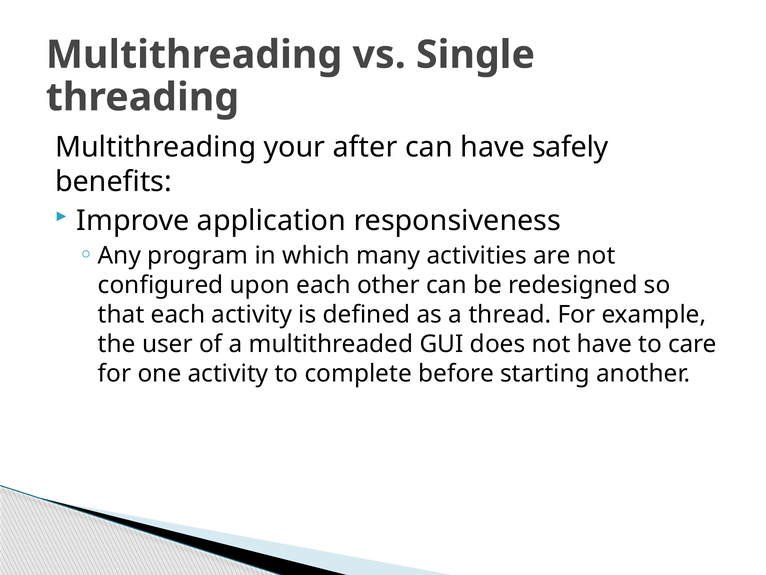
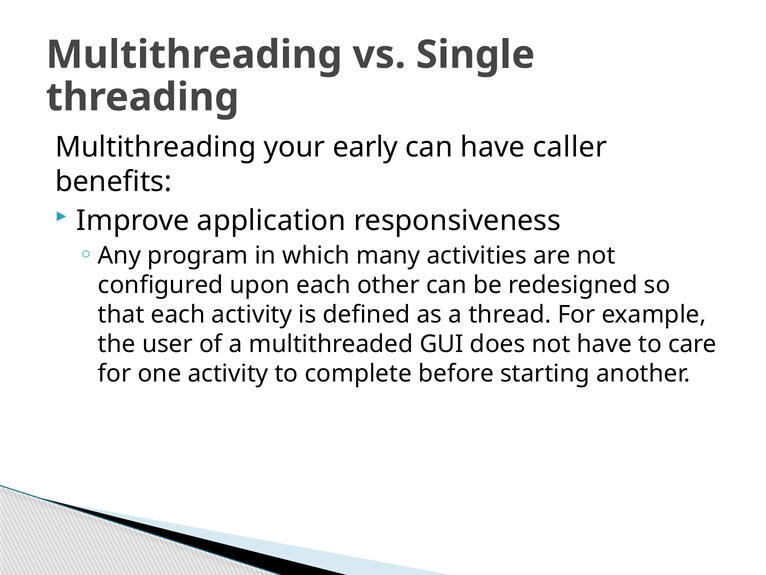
after: after -> early
safely: safely -> caller
